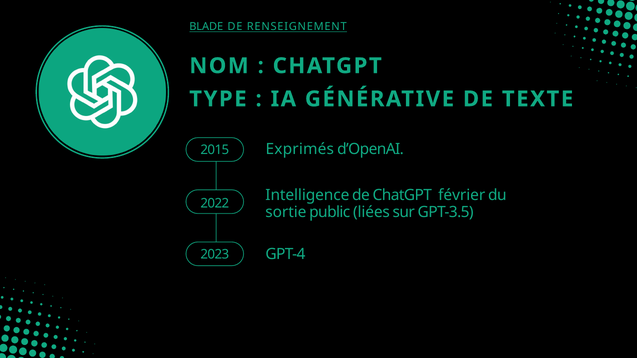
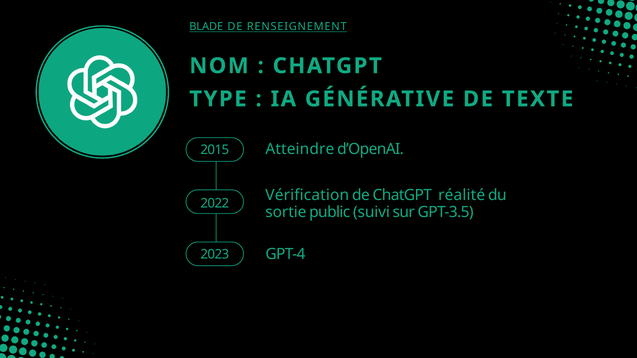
Exprimés: Exprimés -> Atteindre
Intelligence: Intelligence -> Vérification
février: février -> réalité
liées: liées -> suivi
